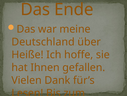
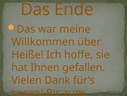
Deutschland: Deutschland -> Willkommen
